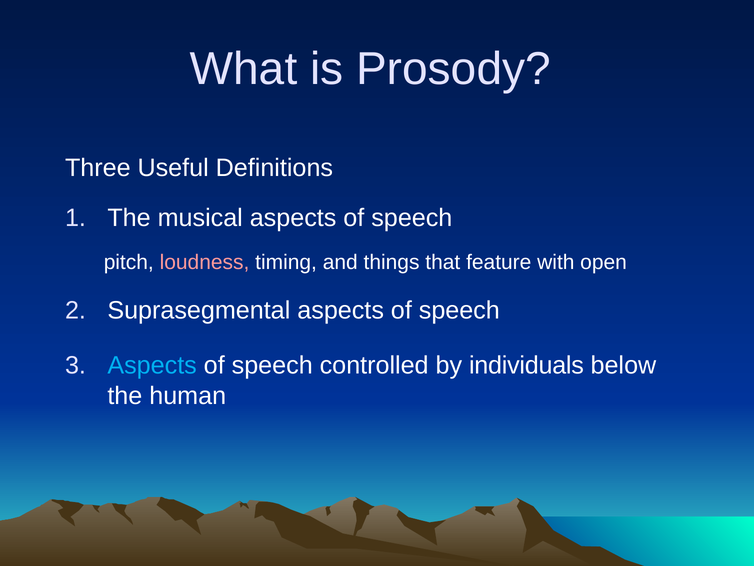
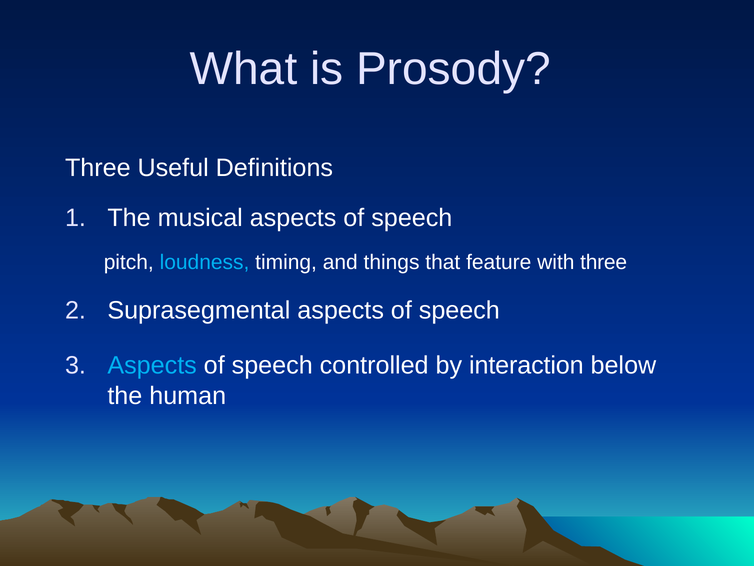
loudness colour: pink -> light blue
with open: open -> three
individuals: individuals -> interaction
